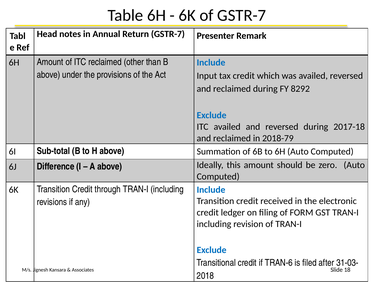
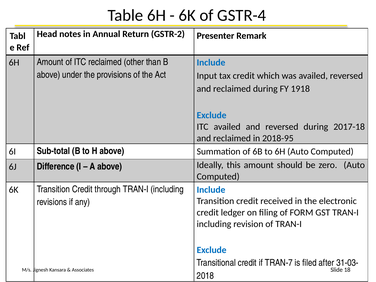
of GSTR-7: GSTR-7 -> GSTR-4
Return GSTR-7: GSTR-7 -> GSTR-2
8292: 8292 -> 1918
2018-79: 2018-79 -> 2018-95
TRAN-6: TRAN-6 -> TRAN-7
